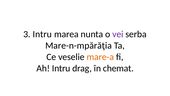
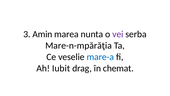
3 Intru: Intru -> Amin
mare-a colour: orange -> blue
Ah Intru: Intru -> Iubit
